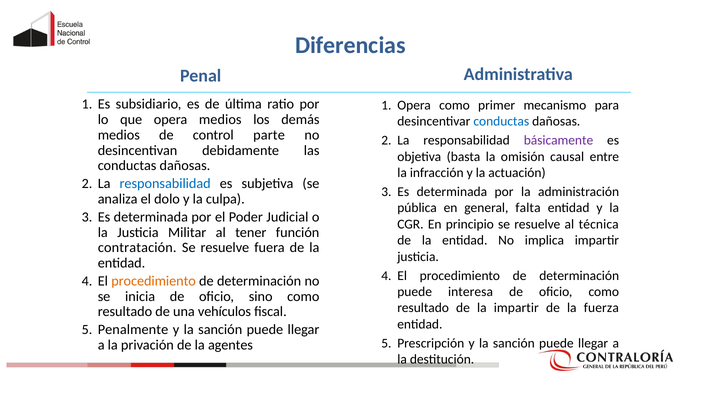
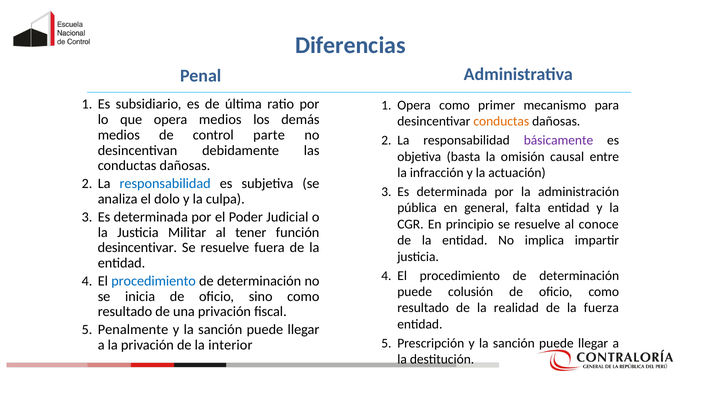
conductas at (501, 121) colour: blue -> orange
técnica: técnica -> conoce
contratación at (137, 248): contratación -> desincentivar
procedimiento at (154, 281) colour: orange -> blue
interesa: interesa -> colusión
la impartir: impartir -> realidad
una vehículos: vehículos -> privación
agentes: agentes -> interior
